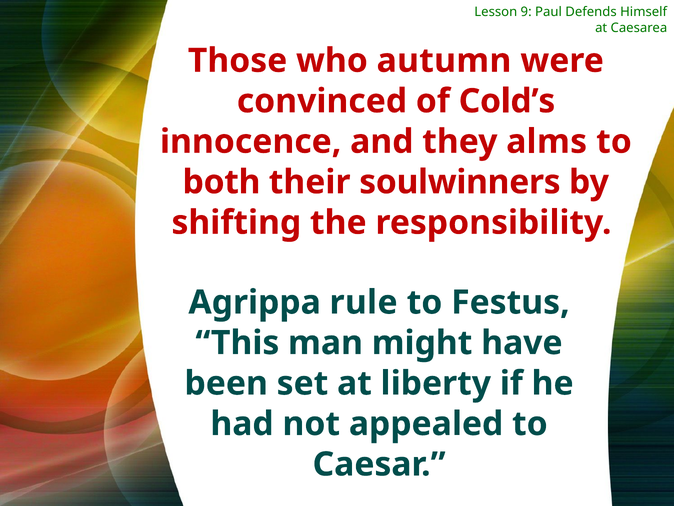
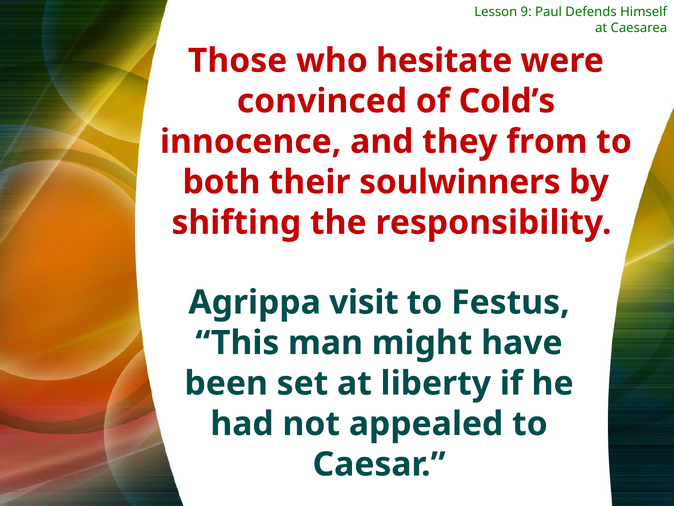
autumn: autumn -> hesitate
alms: alms -> from
rule: rule -> visit
